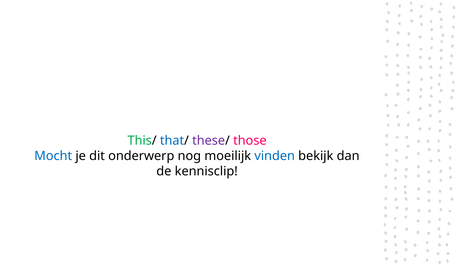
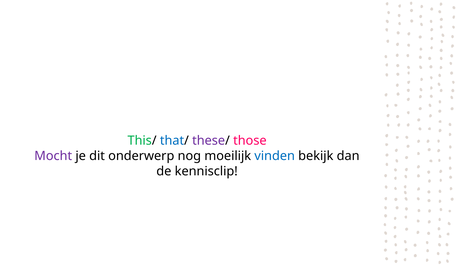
Mocht colour: blue -> purple
